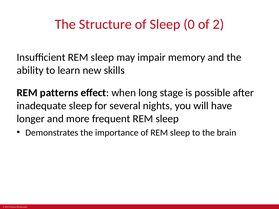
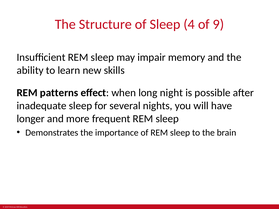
0: 0 -> 4
2: 2 -> 9
stage: stage -> night
